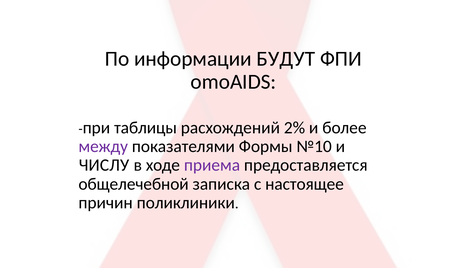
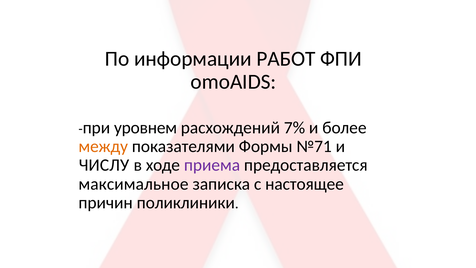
БУДУТ: БУДУТ -> РАБОТ
таблицы: таблицы -> уровнем
2%: 2% -> 7%
между colour: purple -> orange
№10: №10 -> №71
общелечебной: общелечебной -> максимальное
